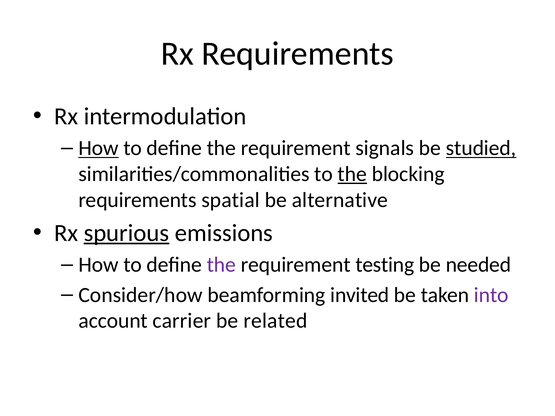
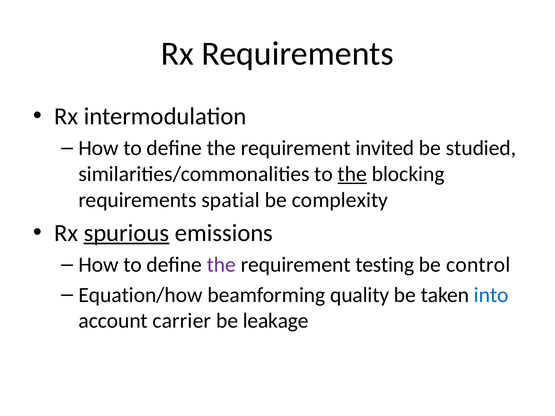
How at (98, 148) underline: present -> none
signals: signals -> invited
studied underline: present -> none
alternative: alternative -> complexity
needed: needed -> control
Consider/how: Consider/how -> Equation/how
invited: invited -> quality
into colour: purple -> blue
related: related -> leakage
